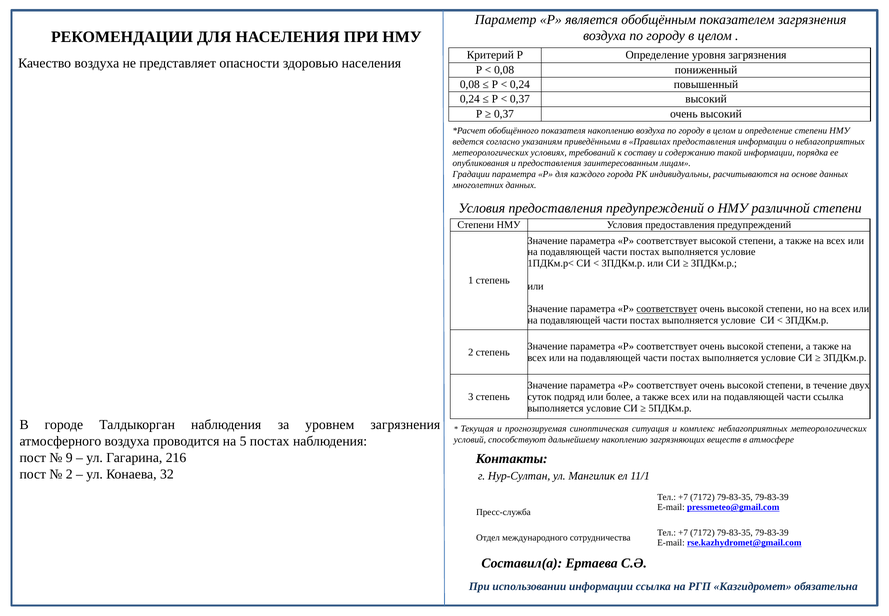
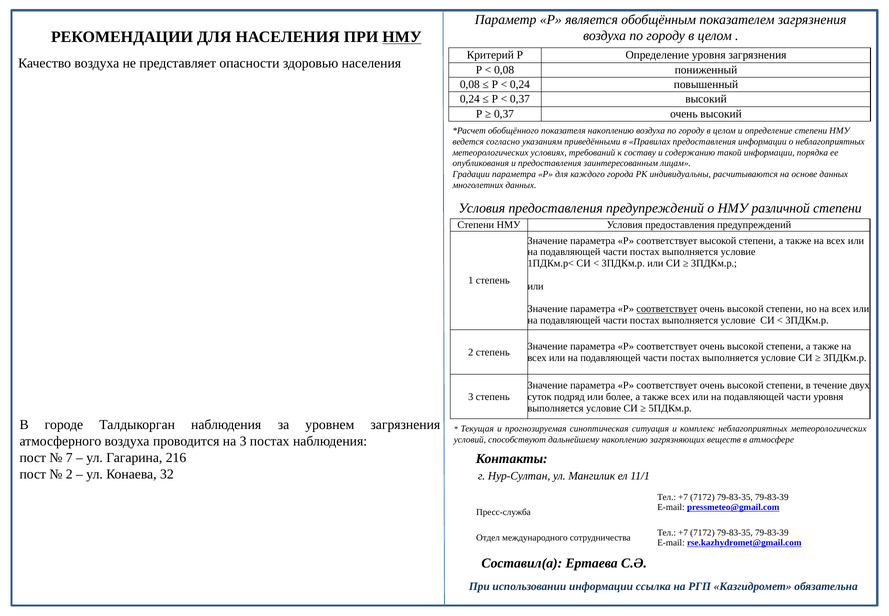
НМУ at (402, 37) underline: none -> present
части ссылка: ссылка -> уровня
на 5: 5 -> 3
9: 9 -> 7
